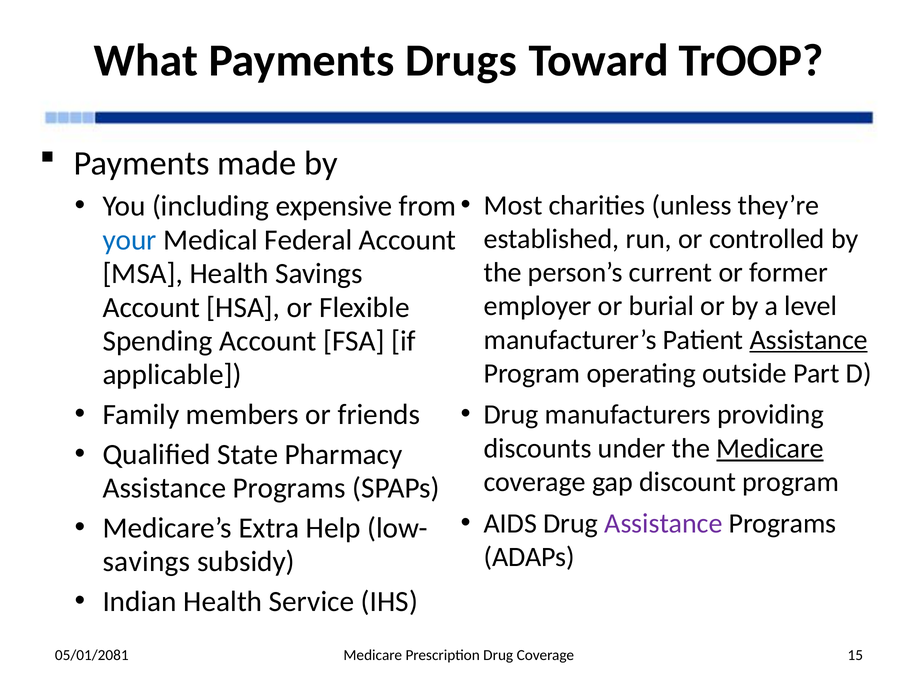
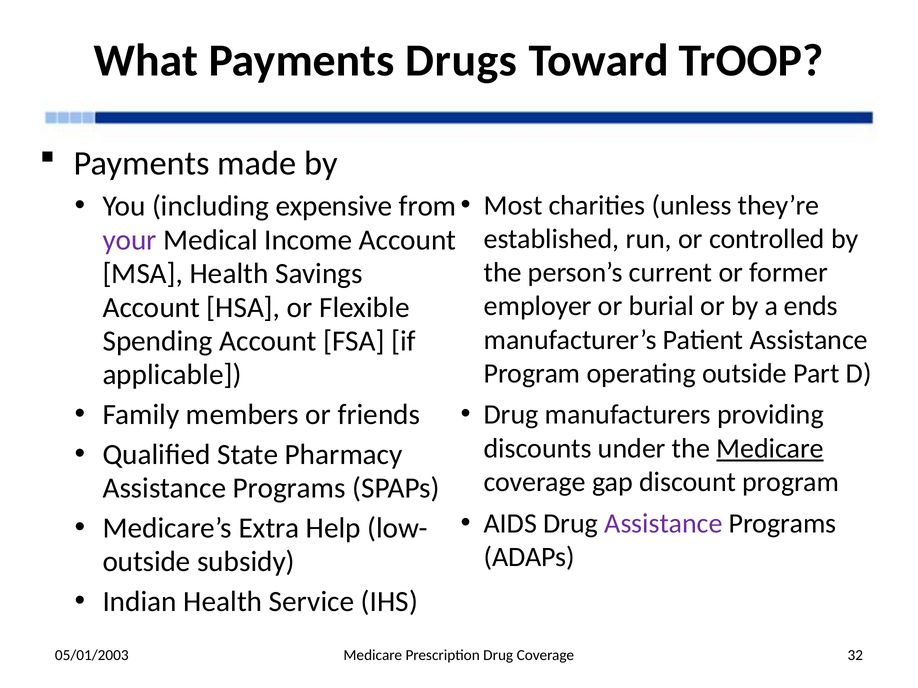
your colour: blue -> purple
Federal: Federal -> Income
level: level -> ends
Assistance at (809, 340) underline: present -> none
savings at (146, 562): savings -> outside
05/01/2081: 05/01/2081 -> 05/01/2003
15: 15 -> 32
